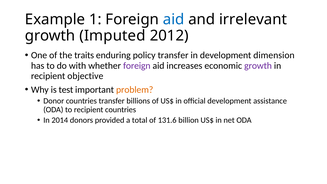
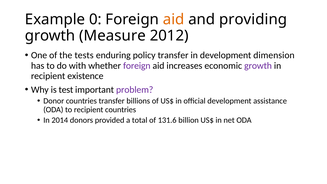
1: 1 -> 0
aid at (174, 19) colour: blue -> orange
irrelevant: irrelevant -> providing
Imputed: Imputed -> Measure
traits: traits -> tests
objective: objective -> existence
problem colour: orange -> purple
